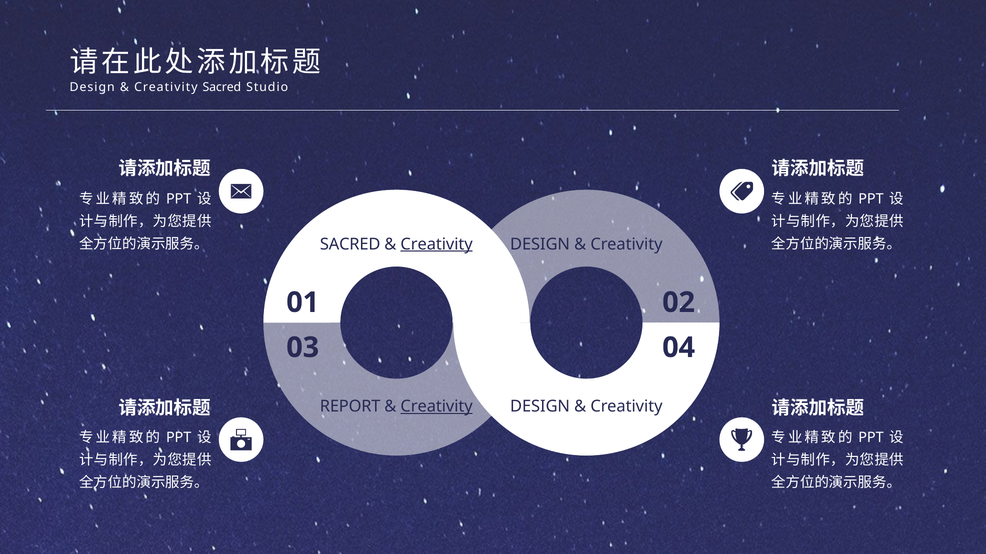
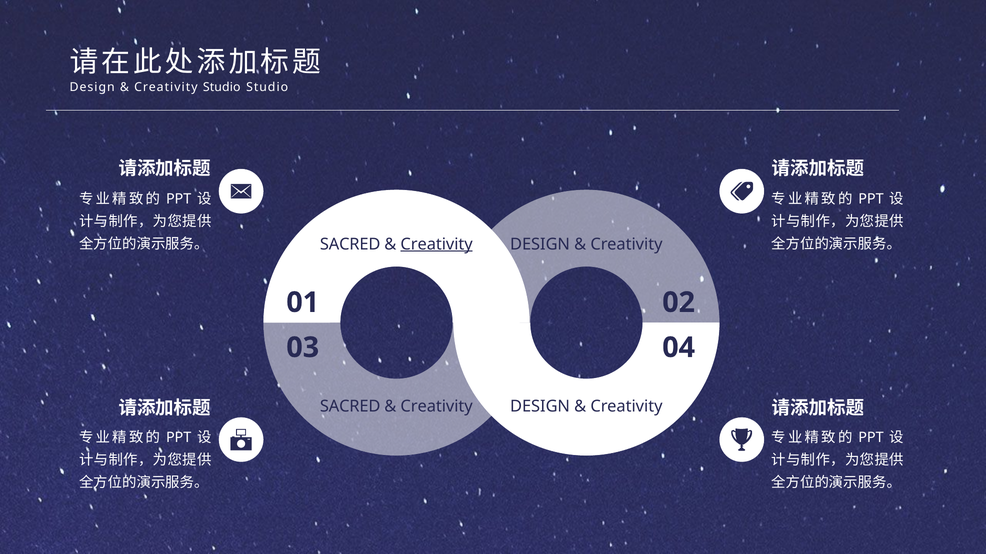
Creativity Sacred: Sacred -> Studio
REPORT at (350, 407): REPORT -> SACRED
Creativity at (437, 407) underline: present -> none
